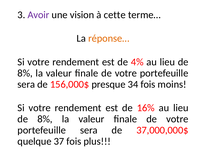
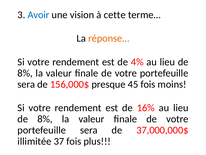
Avoir colour: purple -> blue
34: 34 -> 45
quelque: quelque -> illimitée
